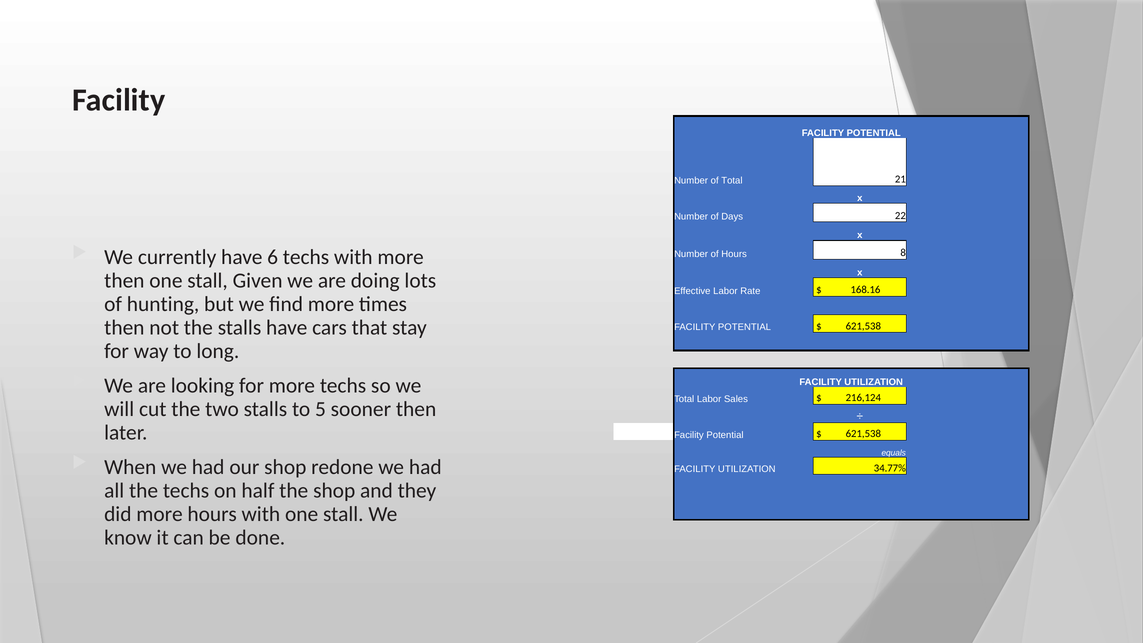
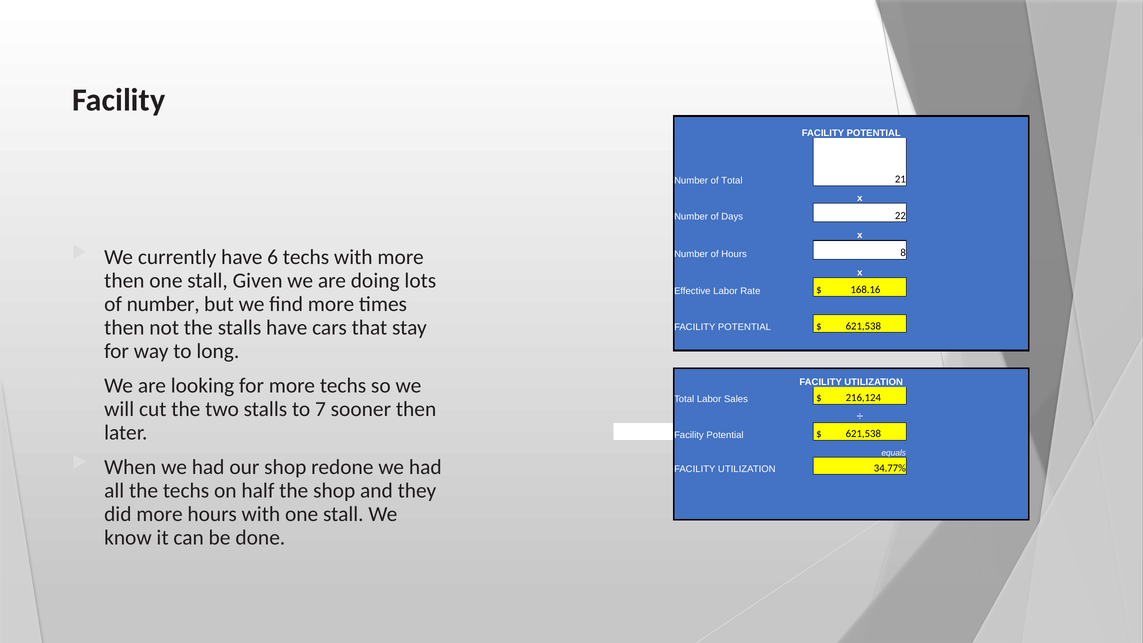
of hunting: hunting -> number
5: 5 -> 7
